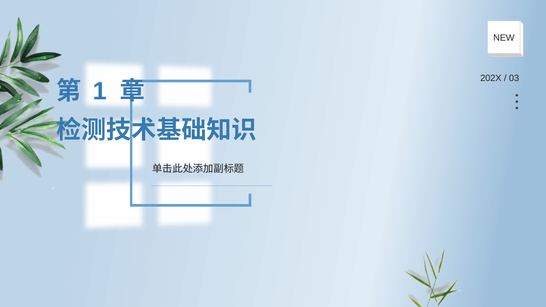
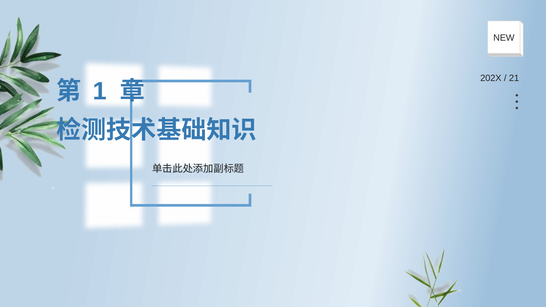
03: 03 -> 21
